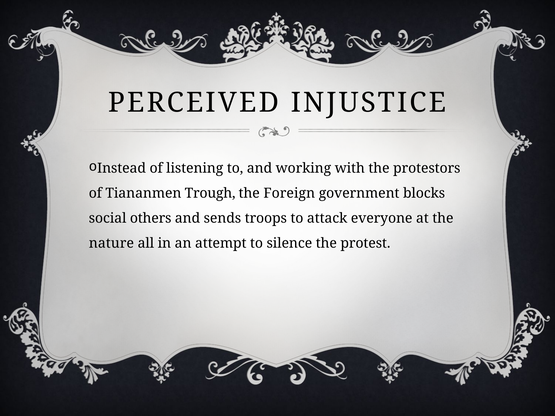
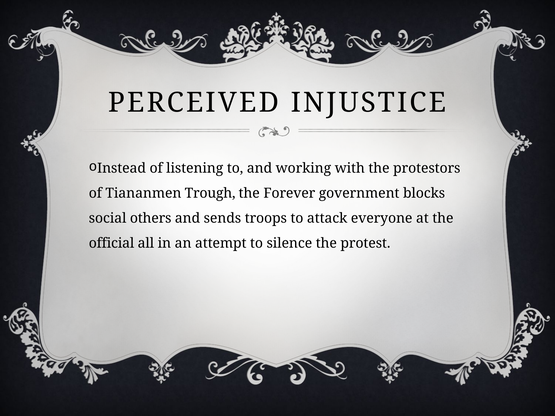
Foreign: Foreign -> Forever
nature: nature -> official
